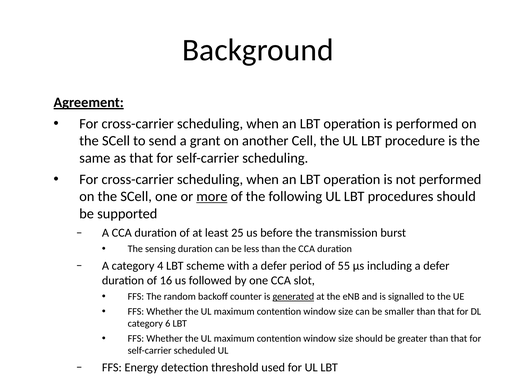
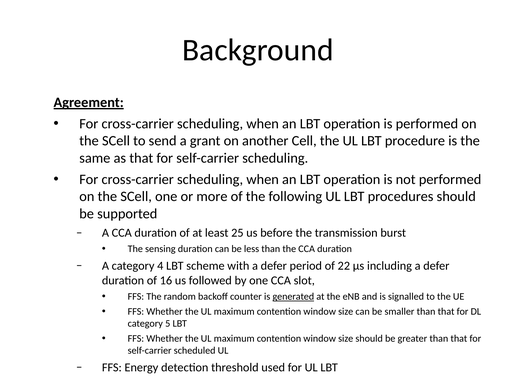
more underline: present -> none
55: 55 -> 22
6: 6 -> 5
